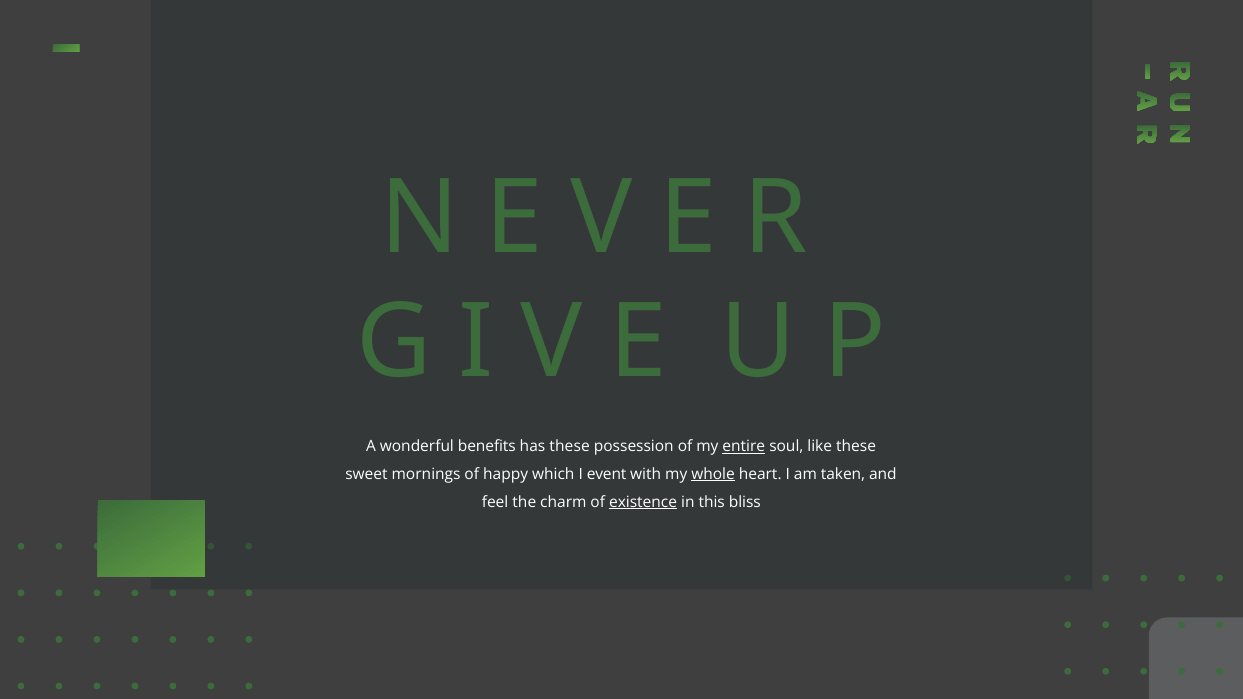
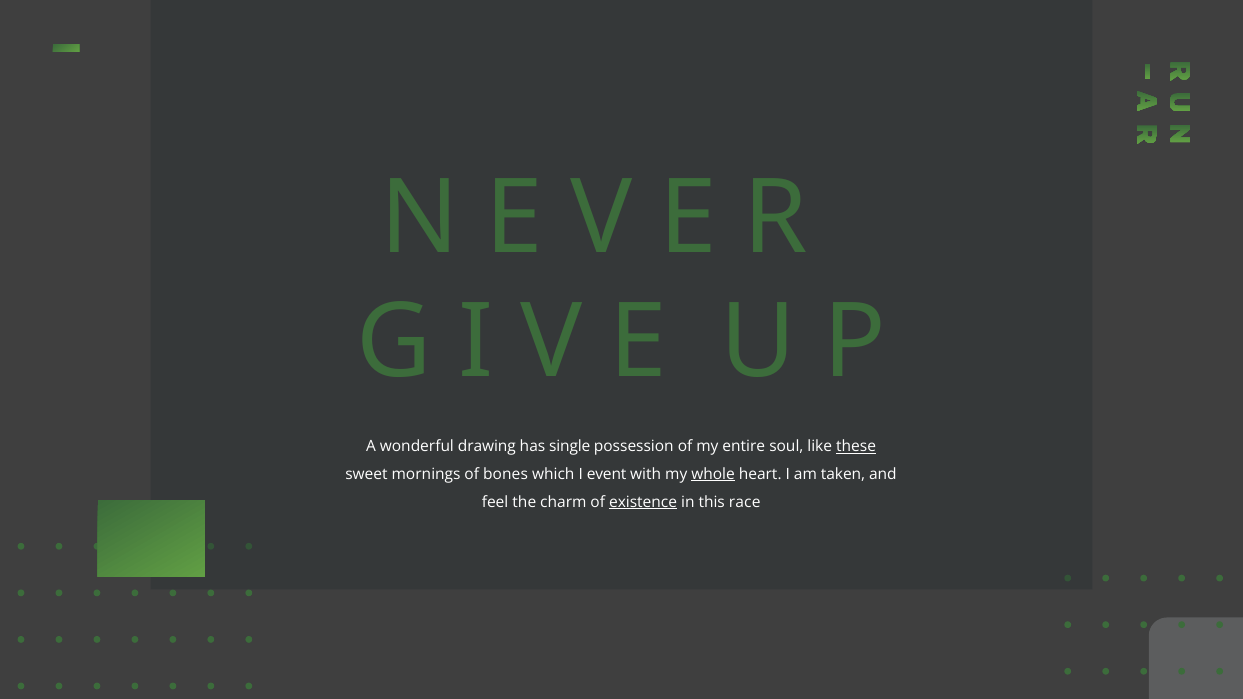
benefits: benefits -> drawing
has these: these -> single
entire underline: present -> none
these at (856, 446) underline: none -> present
happy: happy -> bones
bliss: bliss -> race
